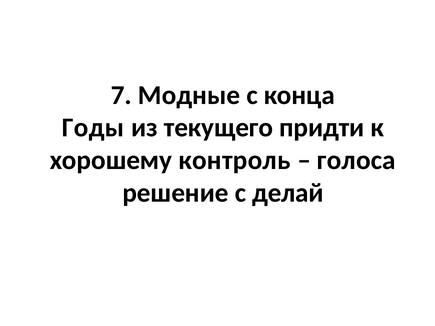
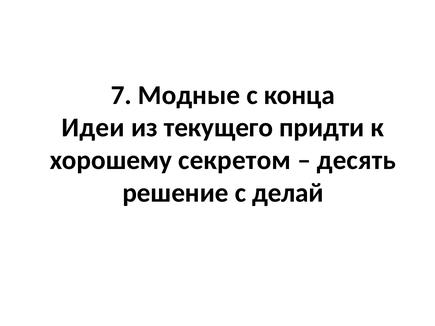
Годы: Годы -> Идеи
контроль: контроль -> секретом
голоса: голоса -> десять
